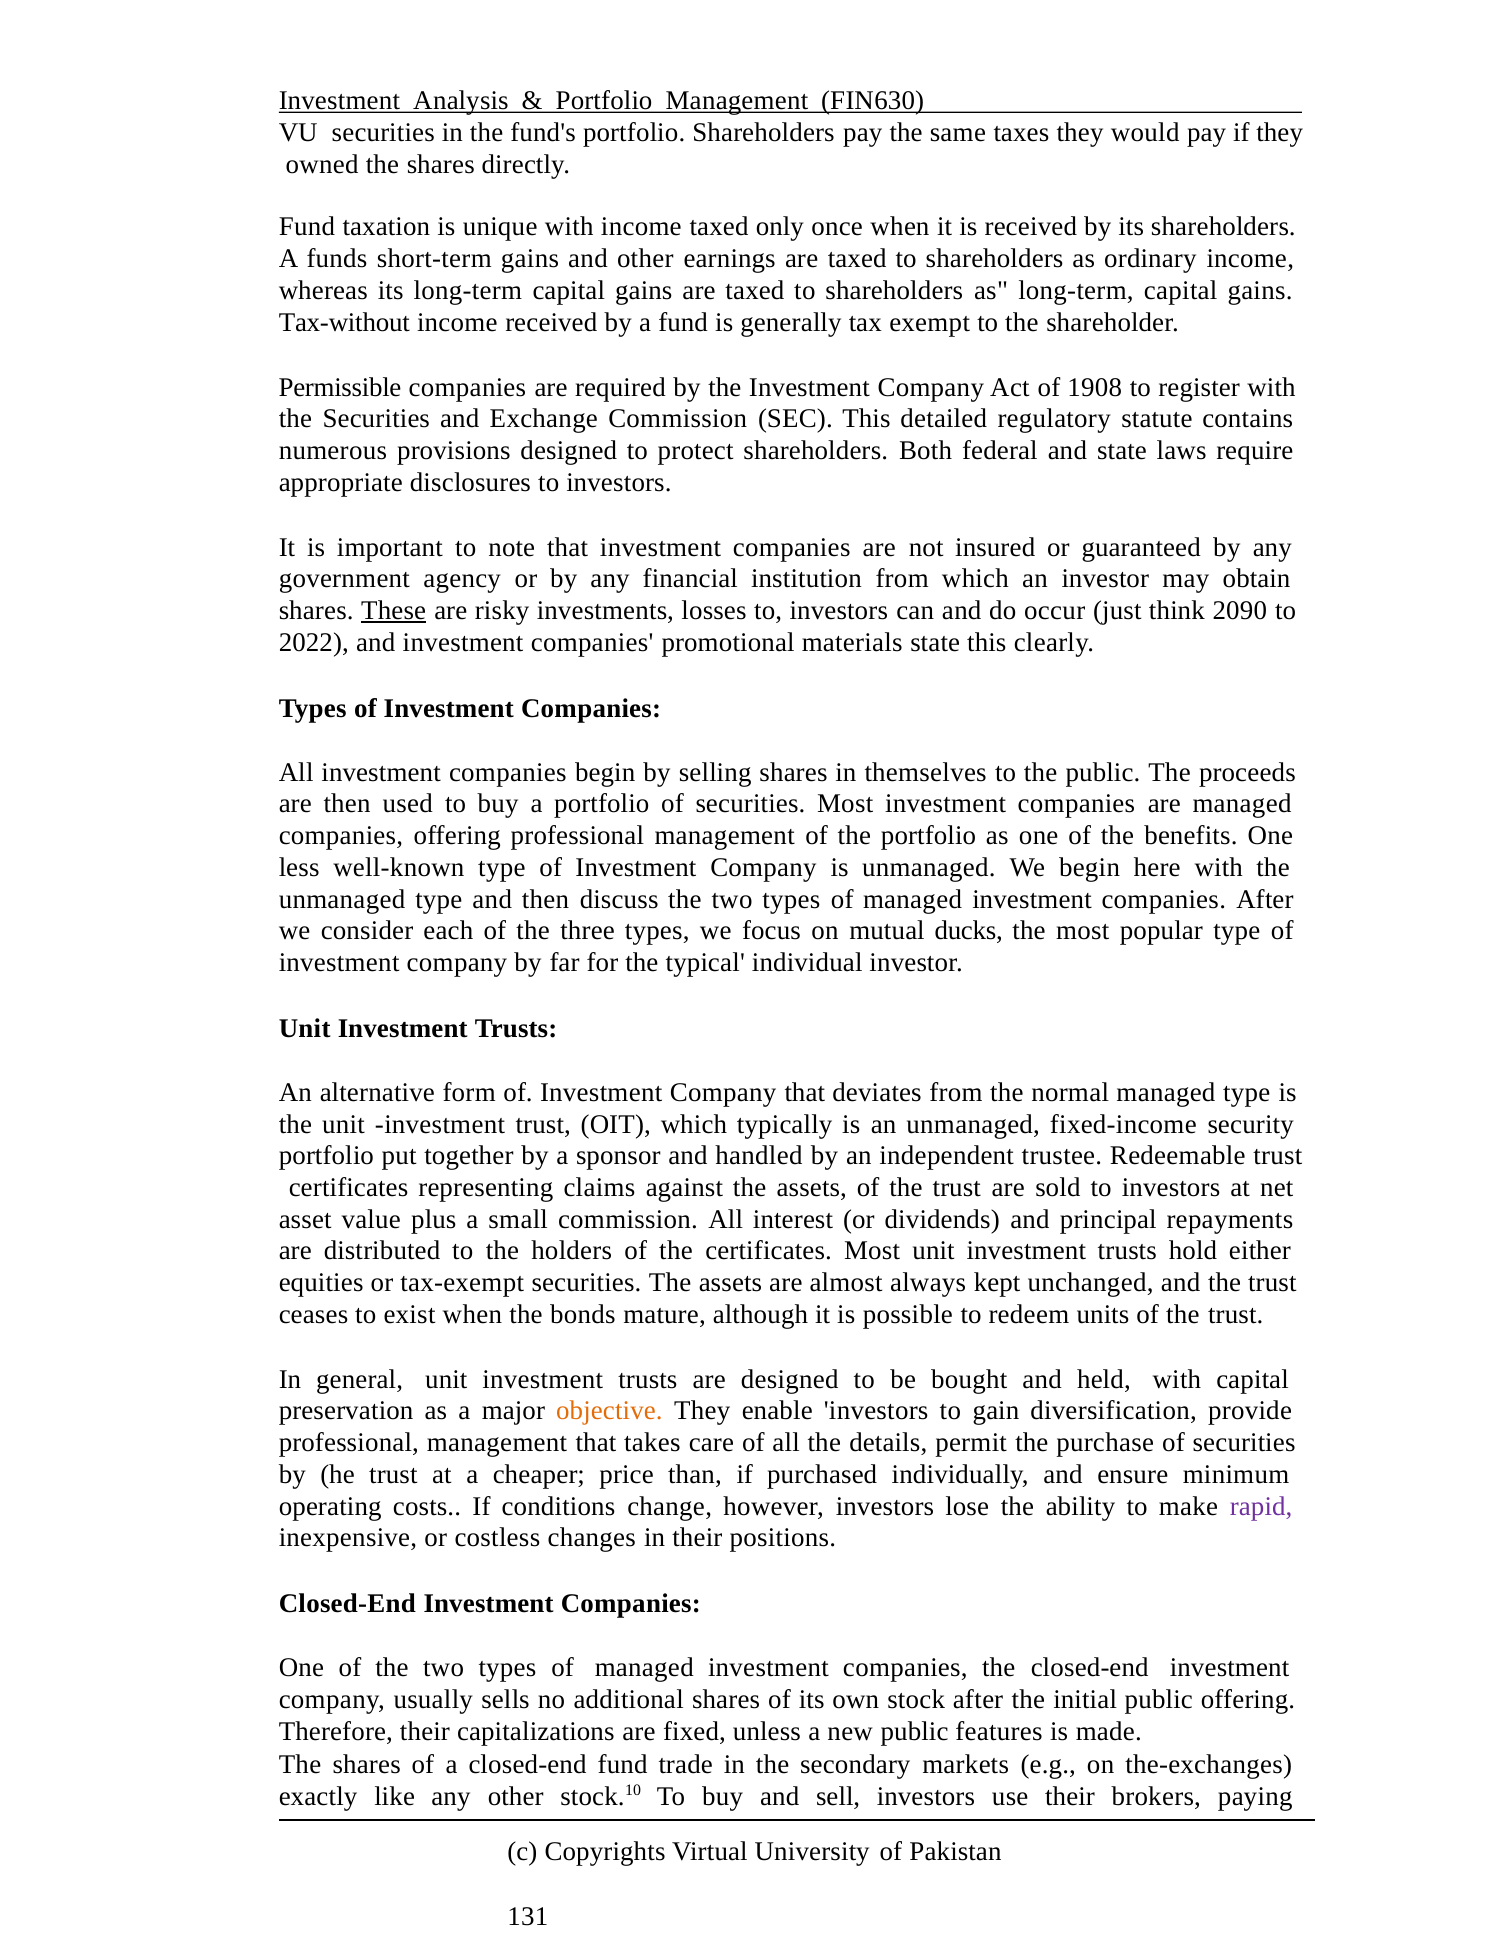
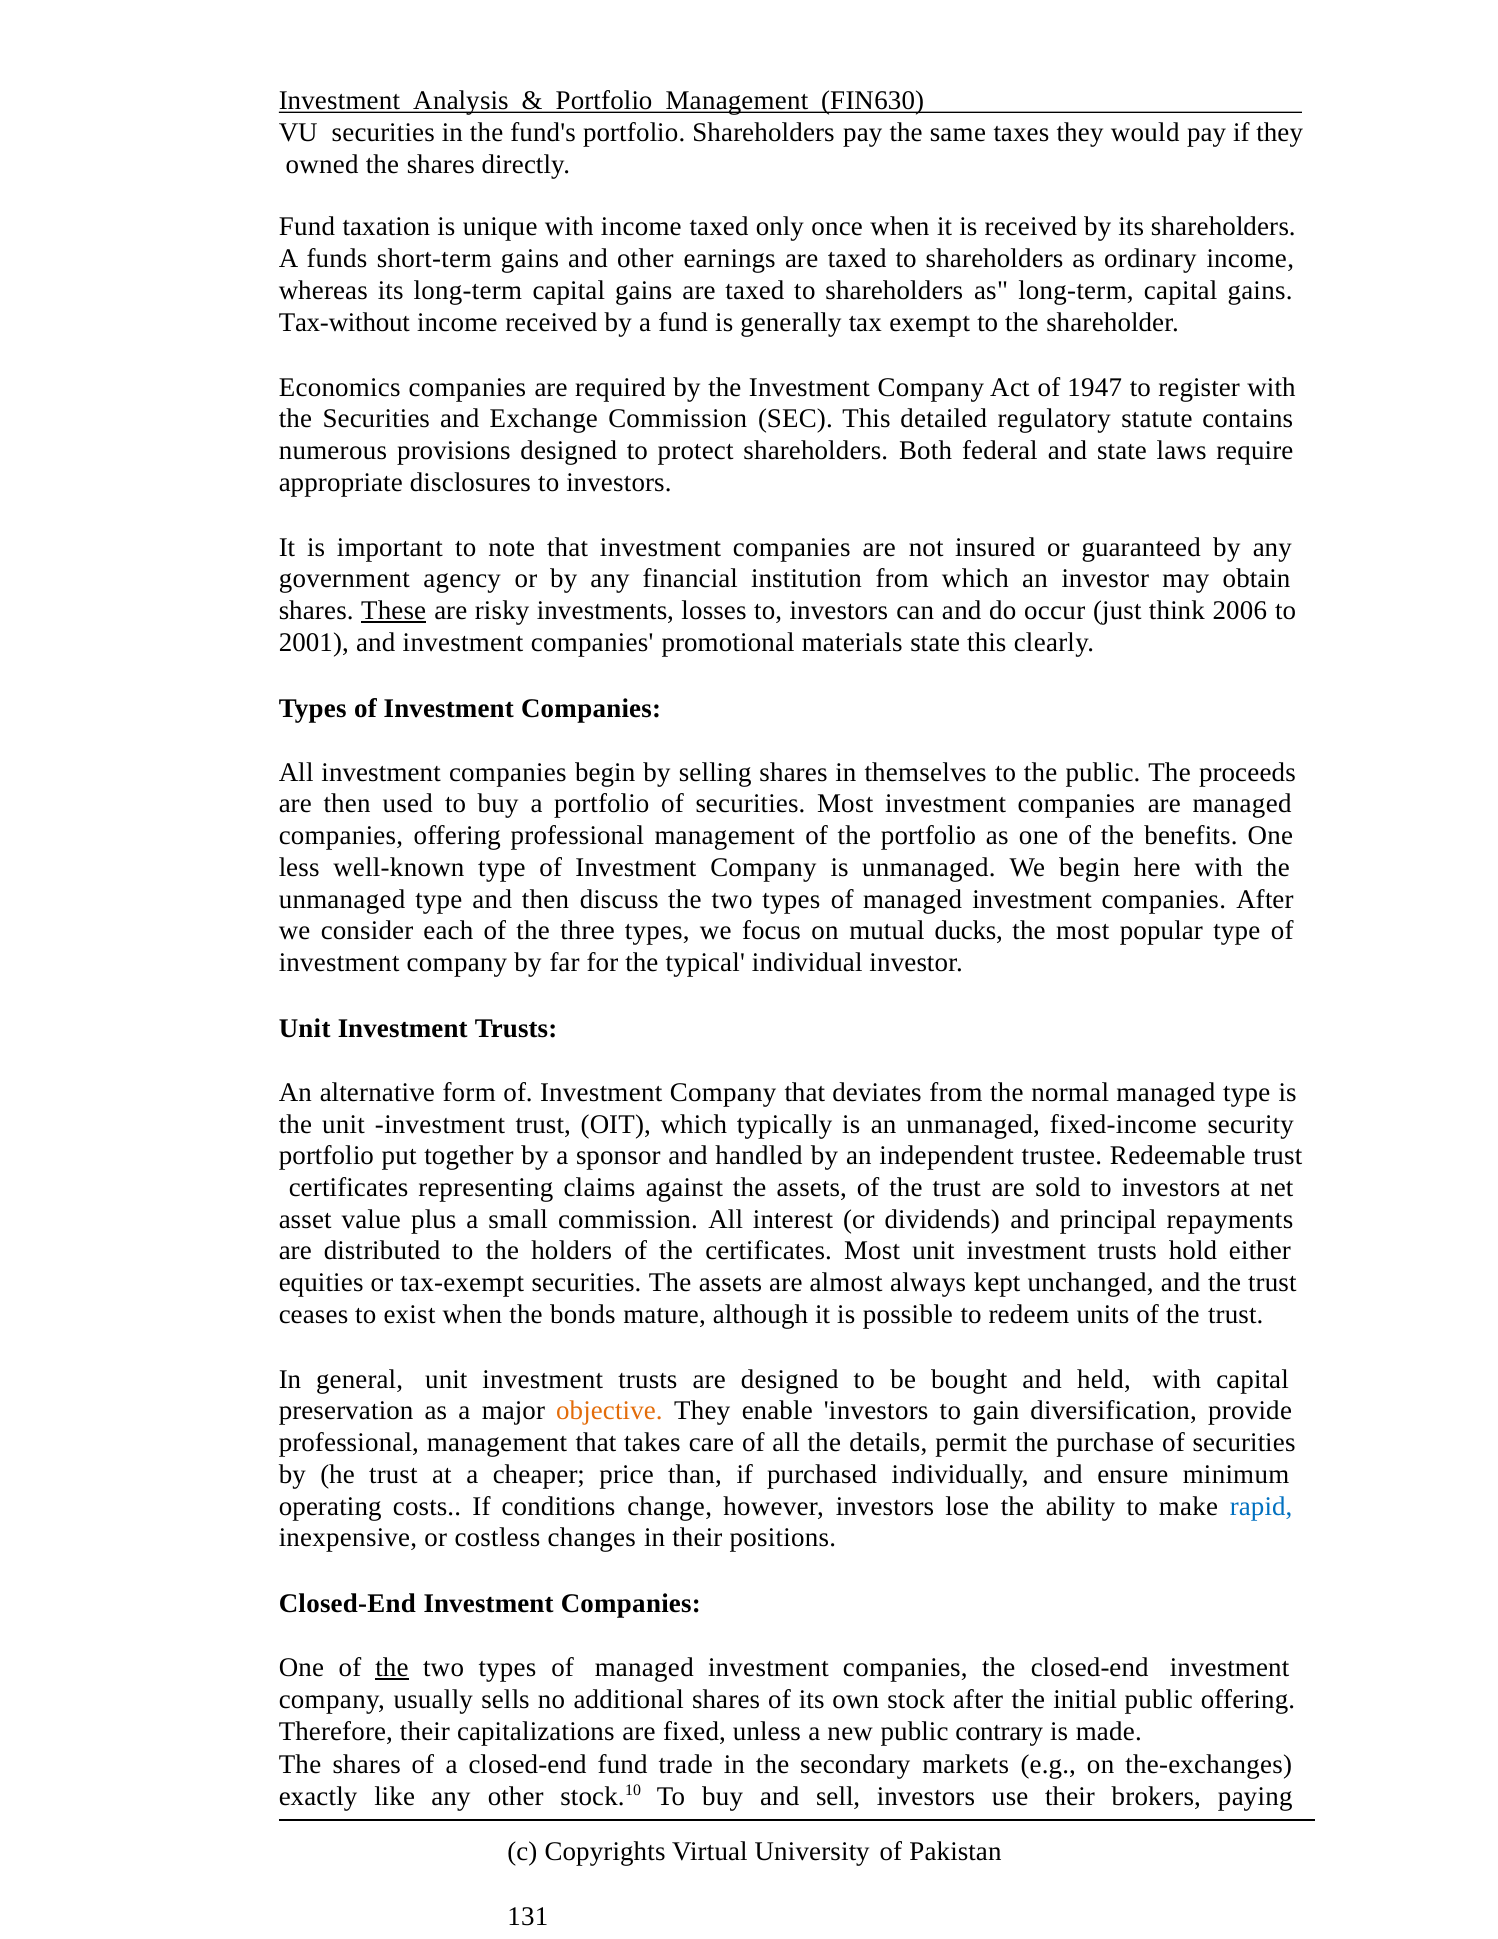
Permissible: Permissible -> Economics
1908: 1908 -> 1947
2090: 2090 -> 2006
2022: 2022 -> 2001
rapid colour: purple -> blue
the at (392, 1667) underline: none -> present
features: features -> contrary
